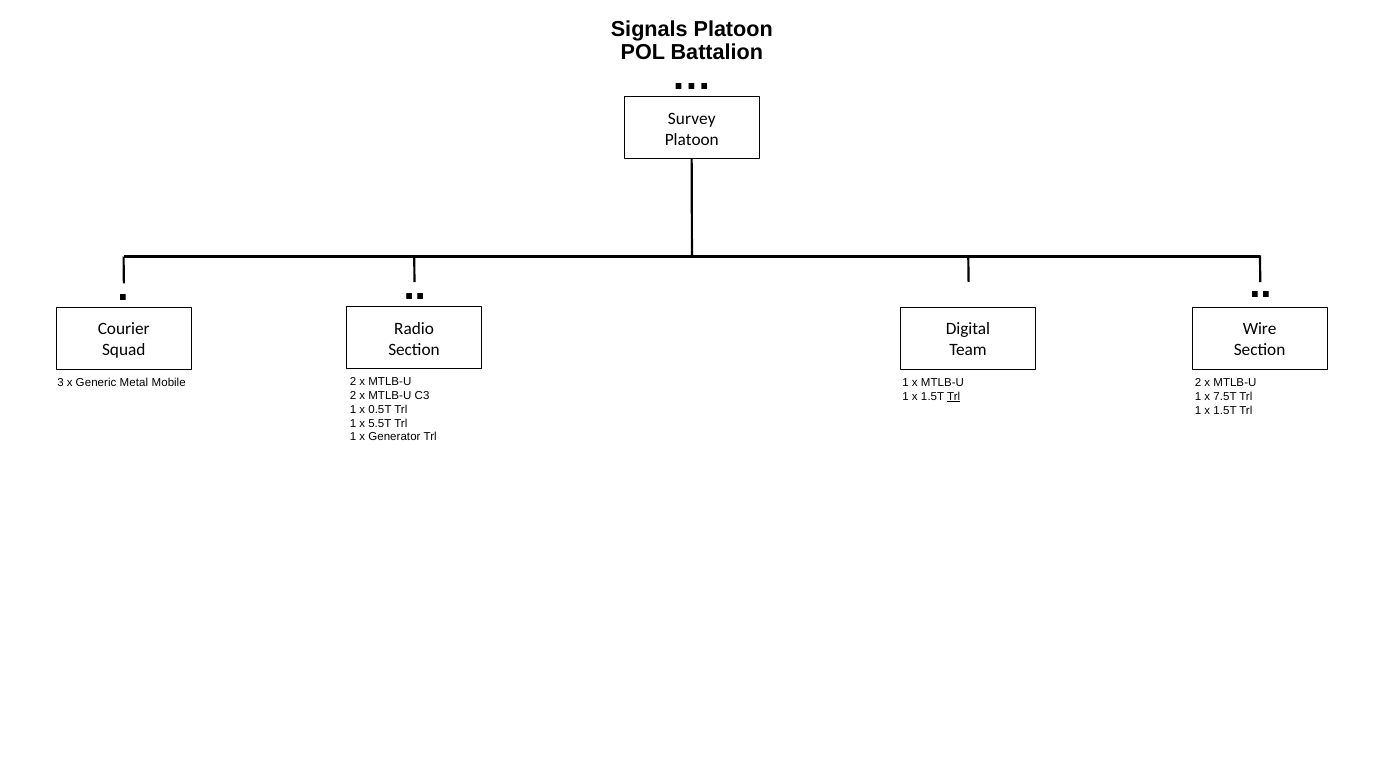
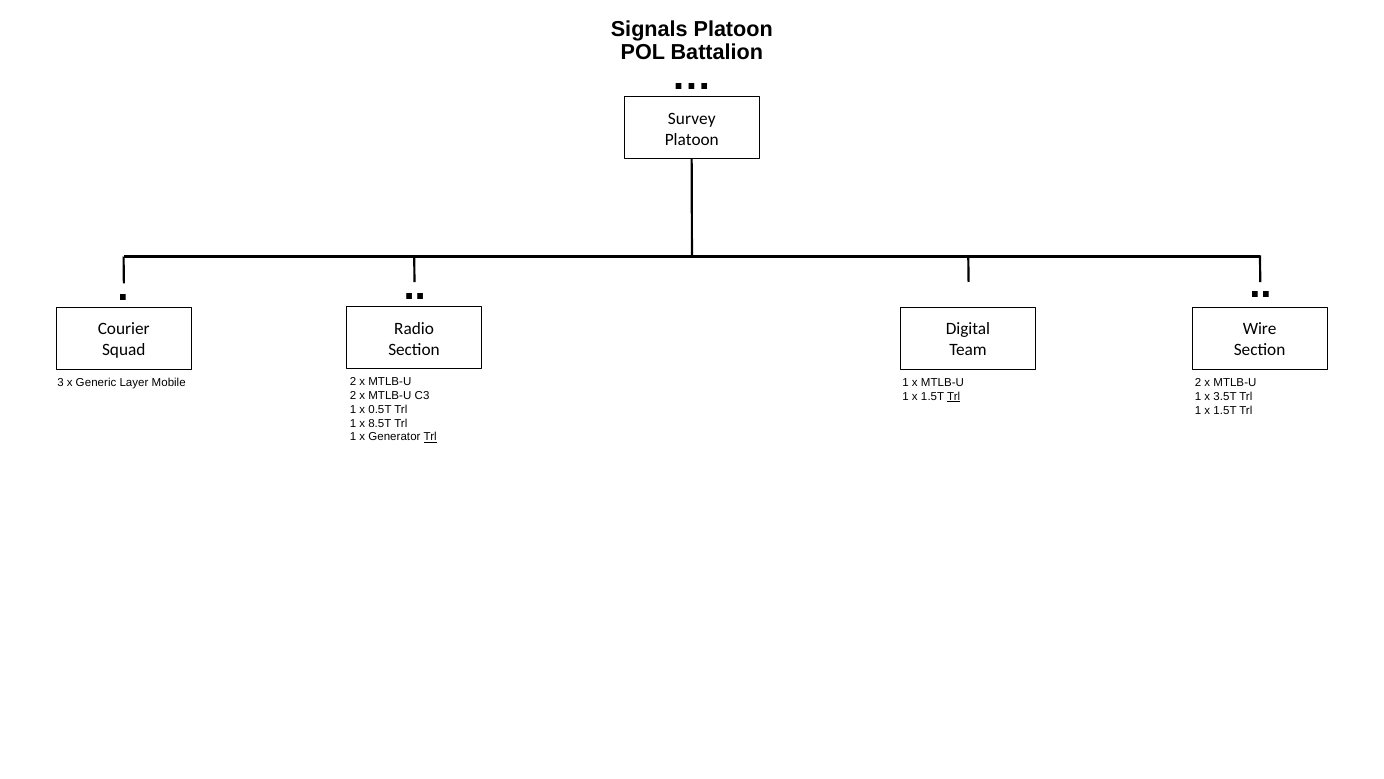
Metal: Metal -> Layer
7.5T: 7.5T -> 3.5T
5.5T: 5.5T -> 8.5T
Trl at (430, 437) underline: none -> present
